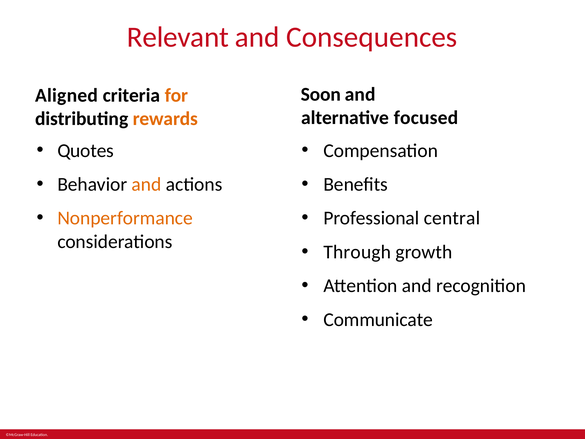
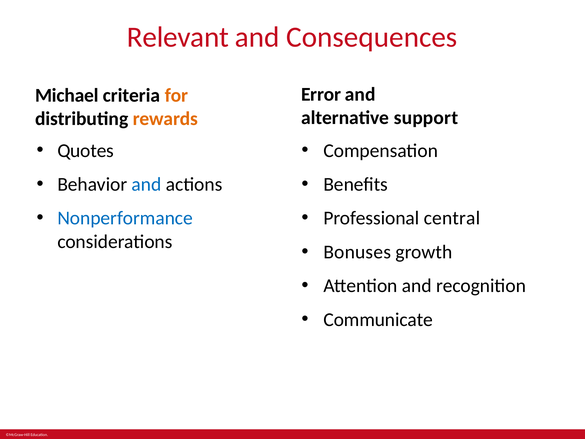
Soon: Soon -> Error
Aligned: Aligned -> Michael
focused: focused -> support
and at (147, 184) colour: orange -> blue
Nonperformance colour: orange -> blue
Through: Through -> Bonuses
